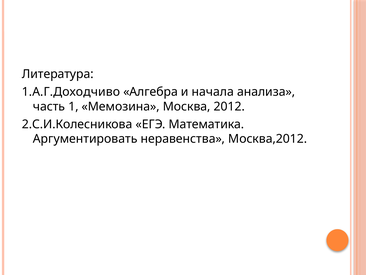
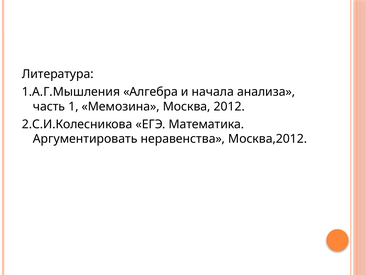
1.А.Г.Доходчиво: 1.А.Г.Доходчиво -> 1.А.Г.Мышления
